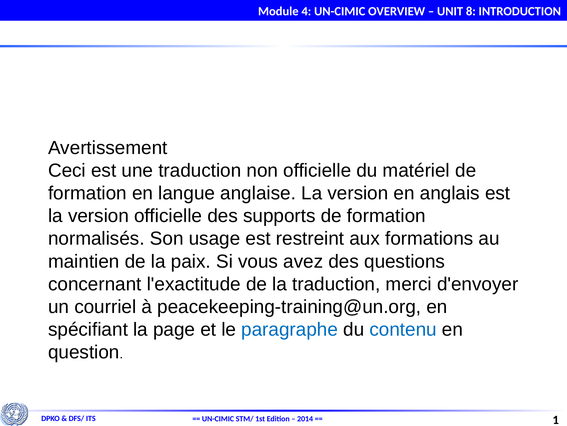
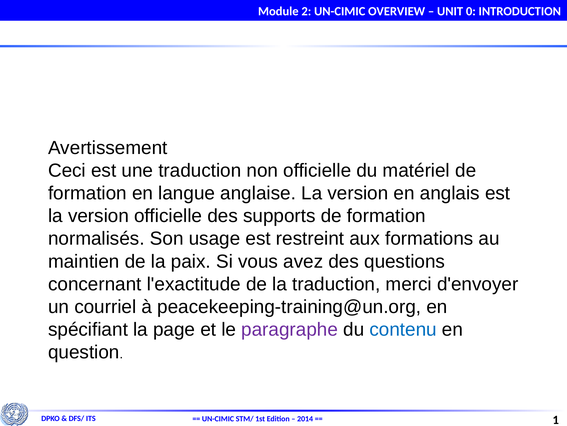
4: 4 -> 2
8: 8 -> 0
paragraphe colour: blue -> purple
